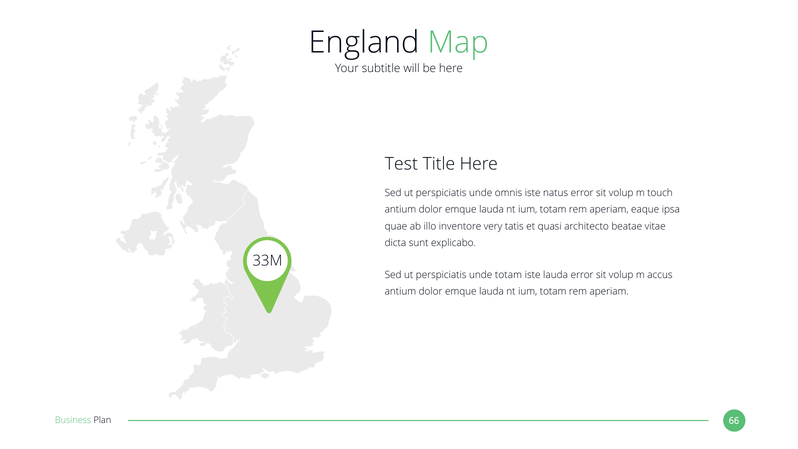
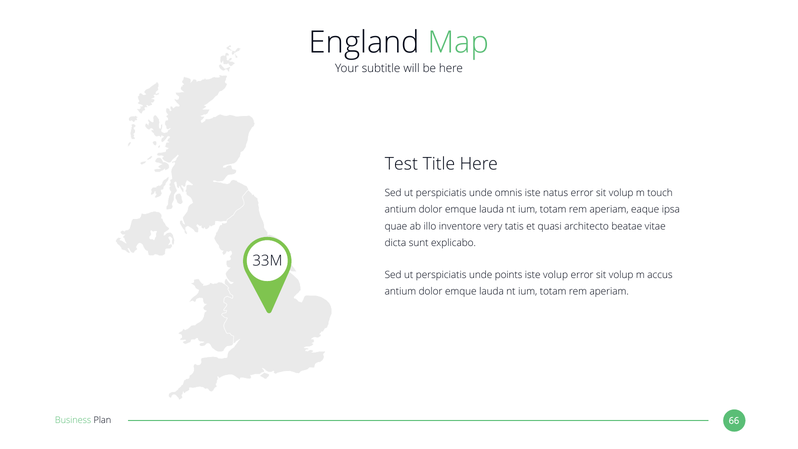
unde totam: totam -> points
iste lauda: lauda -> volup
